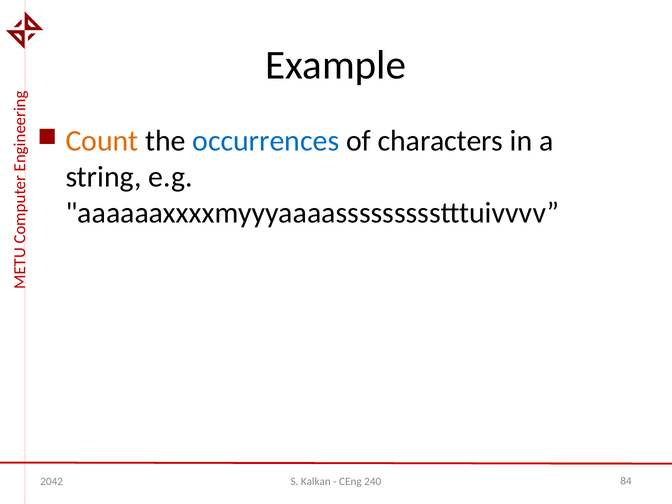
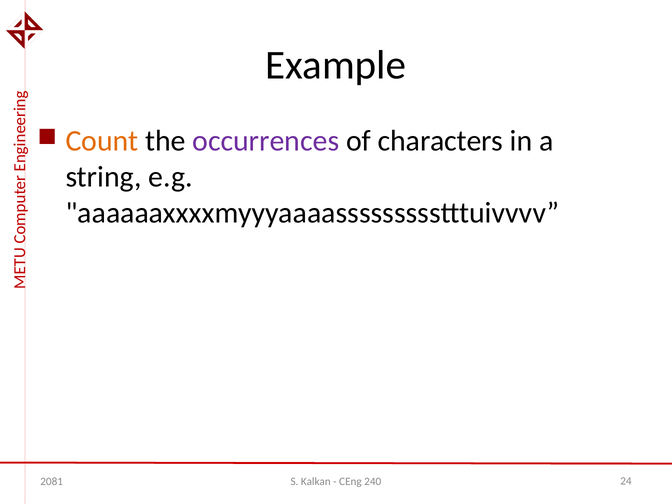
occurrences colour: blue -> purple
2042: 2042 -> 2081
84: 84 -> 24
